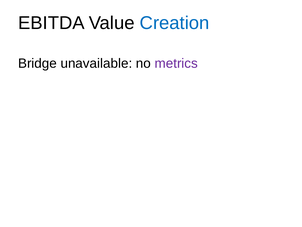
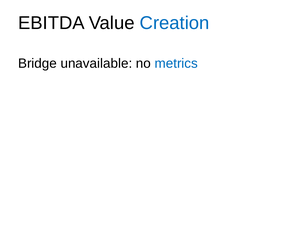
metrics colour: purple -> blue
